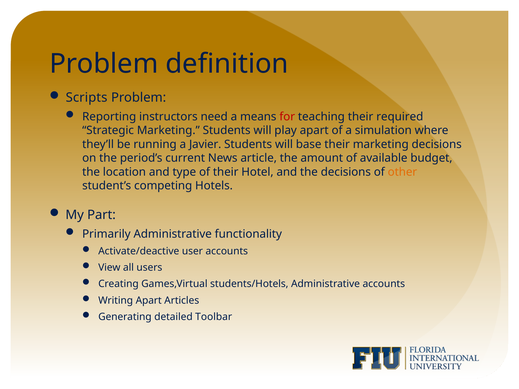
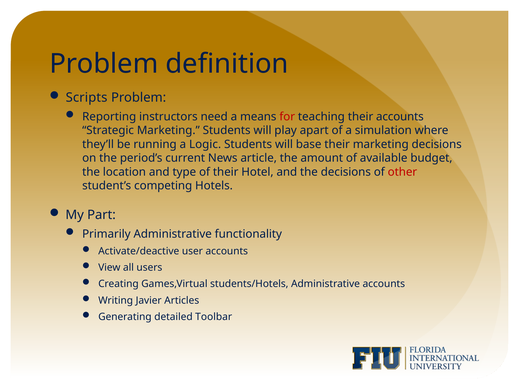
their required: required -> accounts
Javier: Javier -> Logic
other colour: orange -> red
Writing Apart: Apart -> Javier
